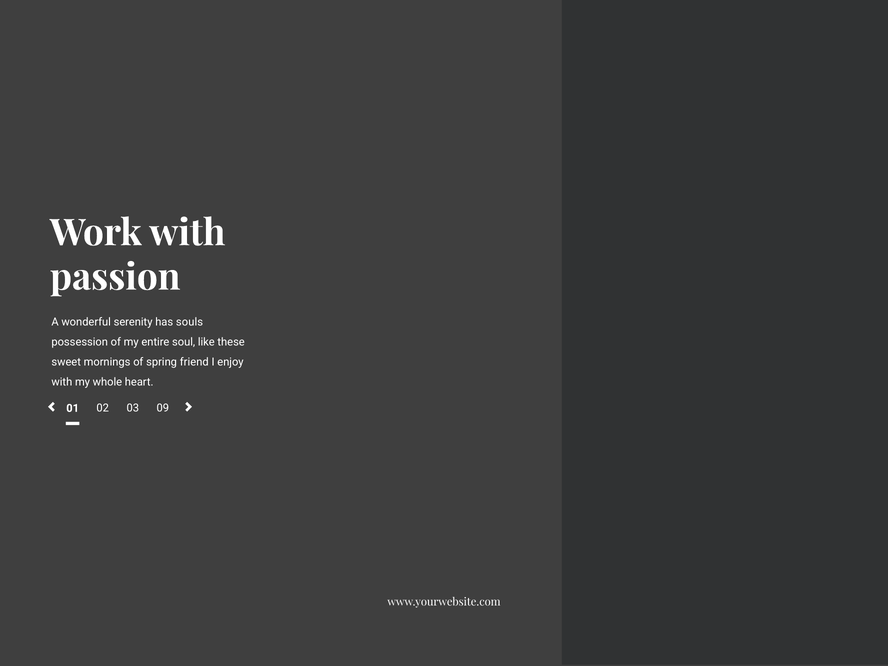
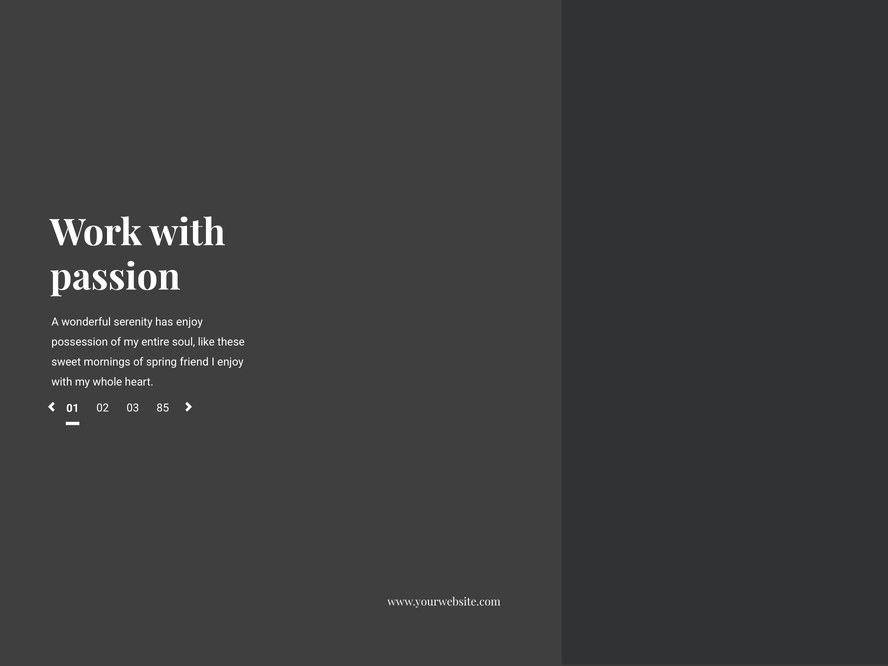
has souls: souls -> enjoy
09: 09 -> 85
